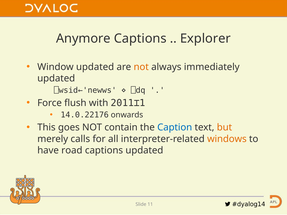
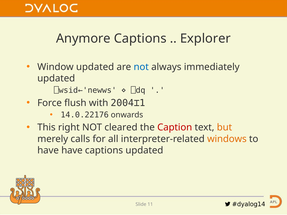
not at (141, 67) colour: orange -> blue
2011⌶1: 2011⌶1 -> 2004⌶1
goes: goes -> right
contain: contain -> cleared
Caption colour: blue -> red
have road: road -> have
